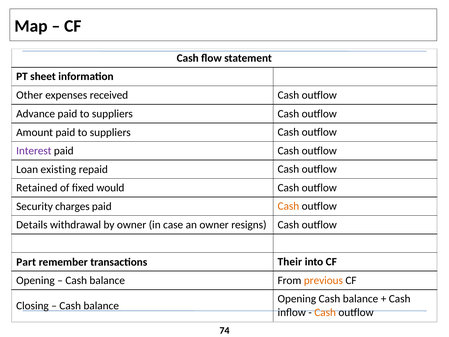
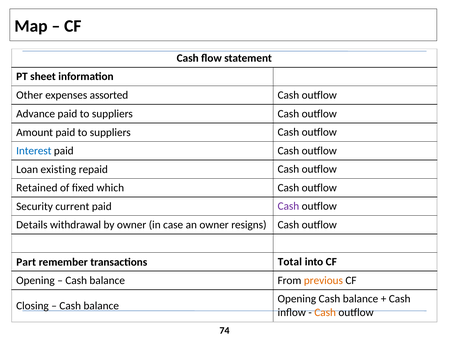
received: received -> assorted
Interest colour: purple -> blue
would: would -> which
charges: charges -> current
Cash at (288, 206) colour: orange -> purple
Their: Their -> Total
